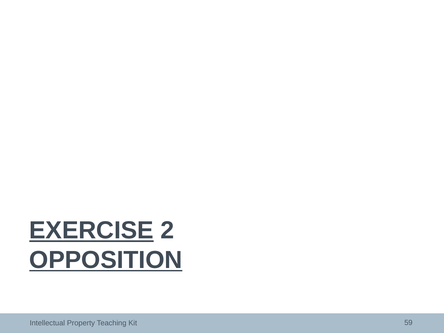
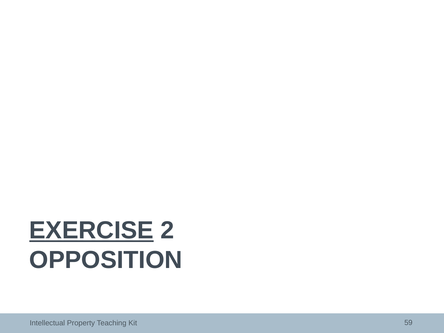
OPPOSITION underline: present -> none
